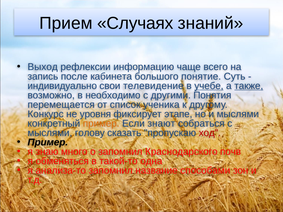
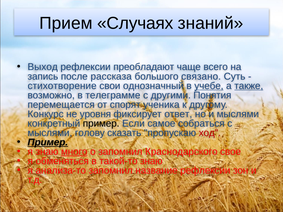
информацию: информацию -> преобладают
кабинета: кабинета -> рассказа
понятие: понятие -> связано
индивидуально: индивидуально -> стихотворение
телевидение: телевидение -> однозначный
необходимо: необходимо -> телеграмме
список: список -> спорят
этапе: этапе -> ответ
пример at (101, 124) colour: orange -> black
знают: знают -> самое
Пример at (48, 142) underline: none -> present
много underline: none -> present
почв: почв -> свое
такой-то одна: одна -> знаю
название способами: способами -> рефлексии
